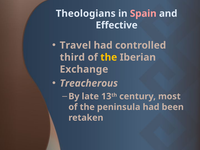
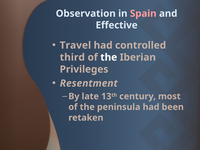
Theologians: Theologians -> Observation
the at (109, 57) colour: yellow -> white
Exchange: Exchange -> Privileges
Treacherous: Treacherous -> Resentment
